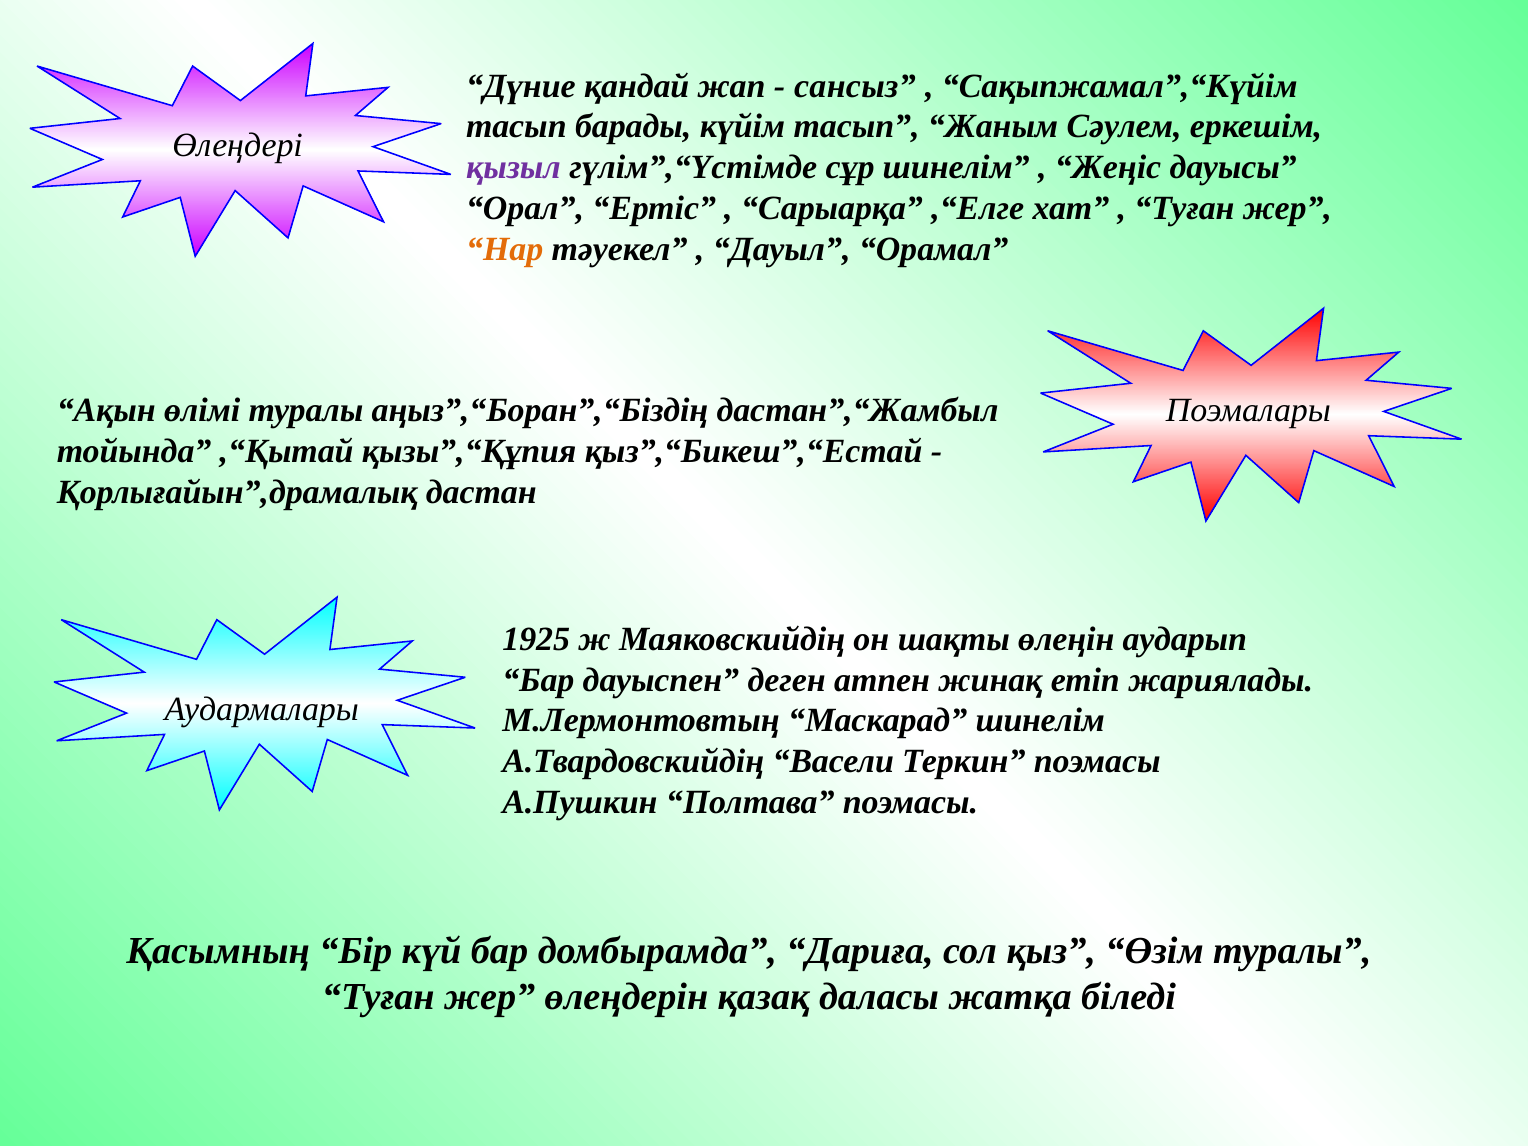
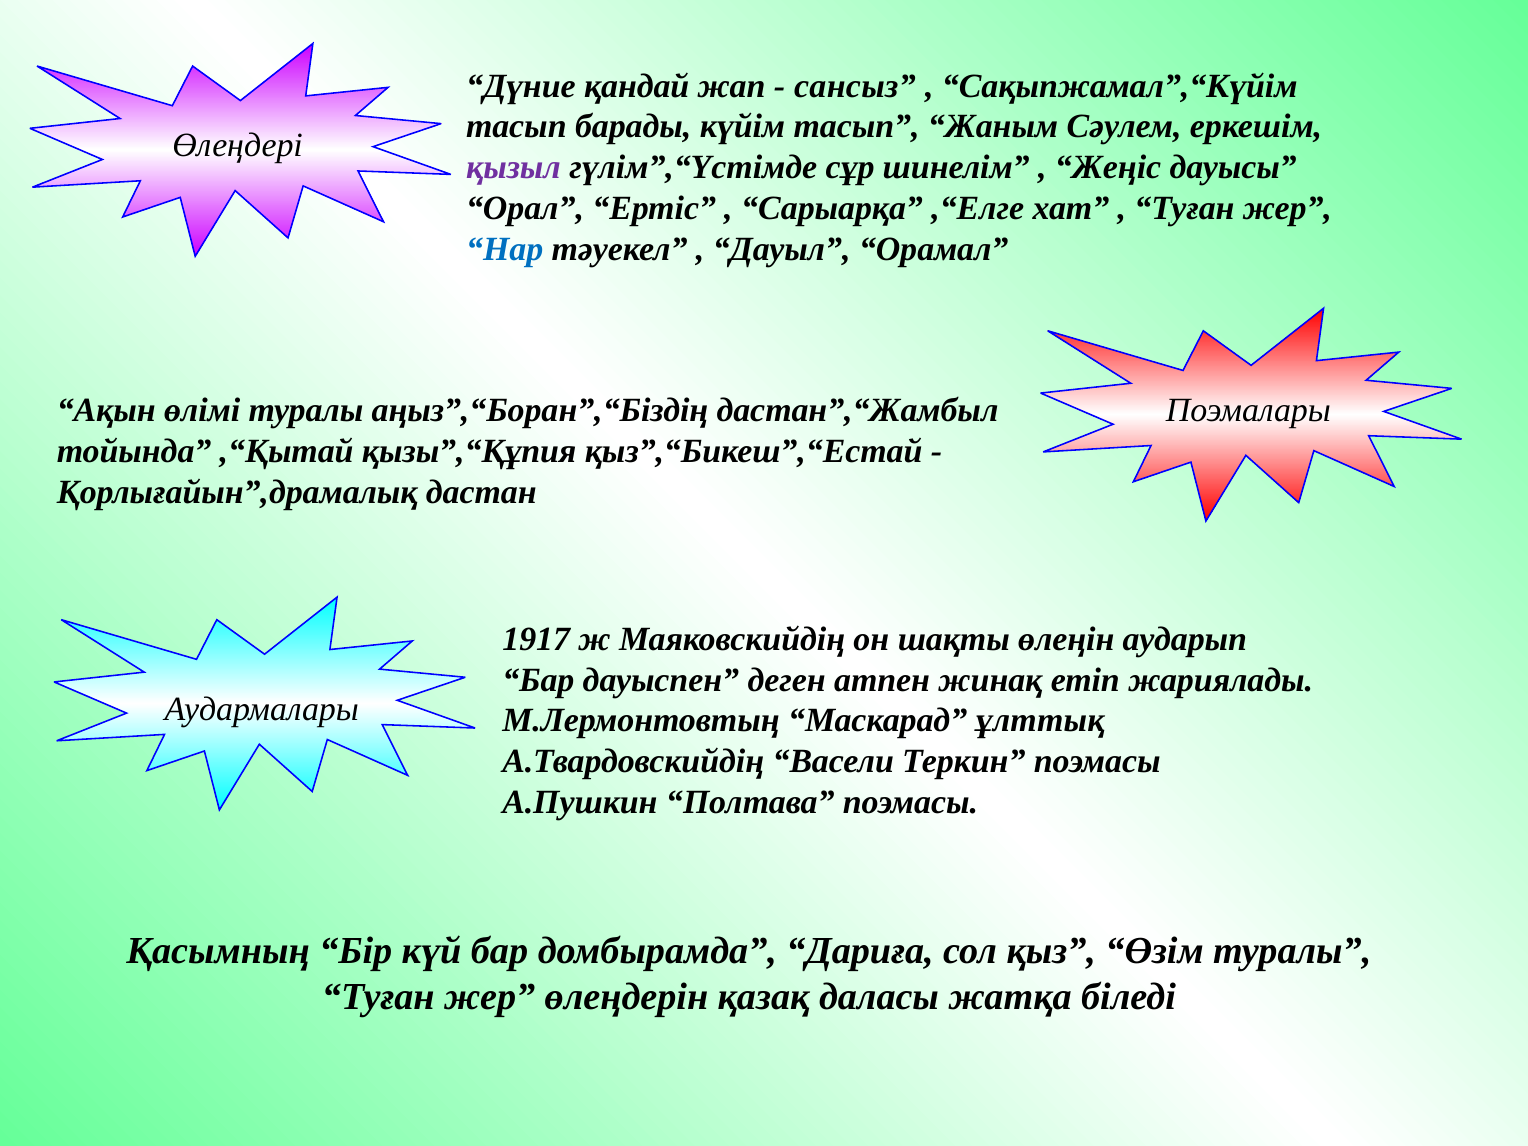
Нар colour: orange -> blue
1925: 1925 -> 1917
Маскарад шинелім: шинелім -> ұлттық
